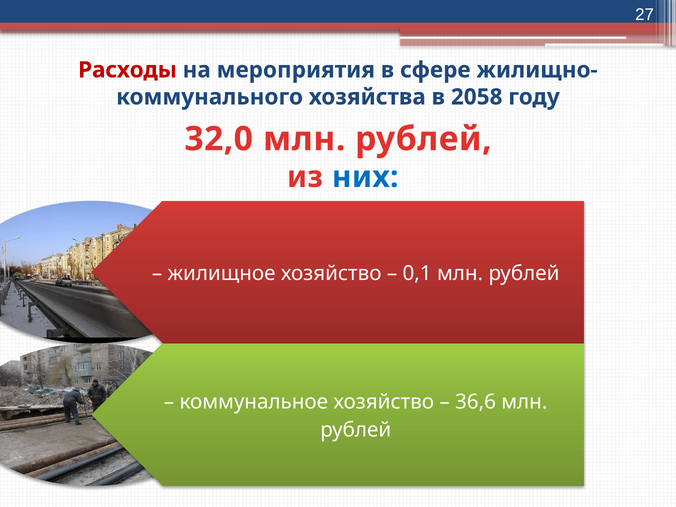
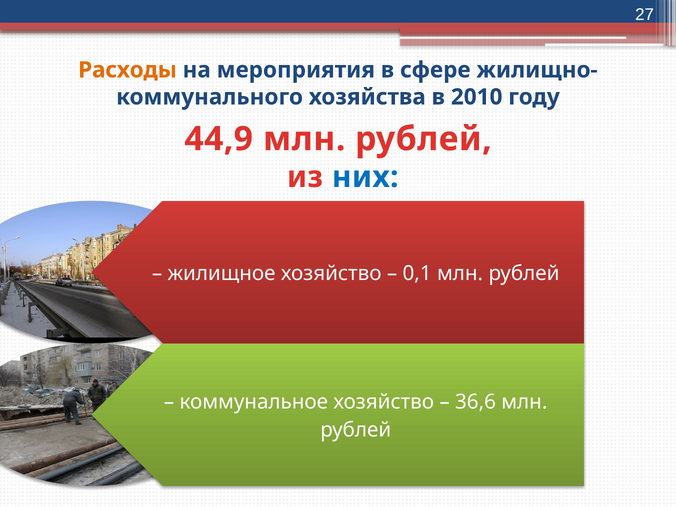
Расходы colour: red -> orange
2058: 2058 -> 2010
32,0: 32,0 -> 44,9
